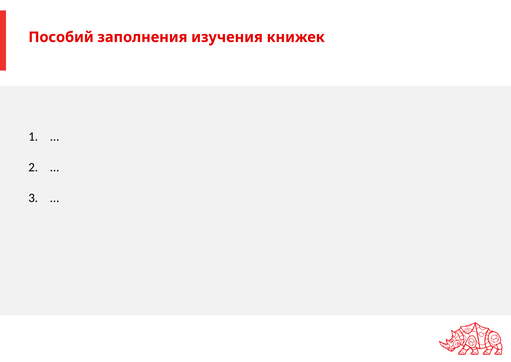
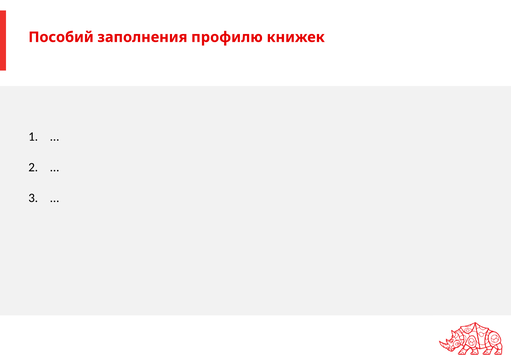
изучения: изучения -> профилю
